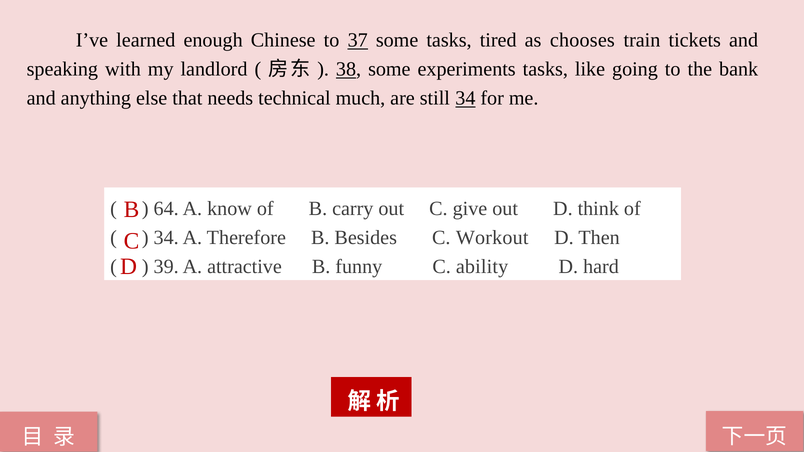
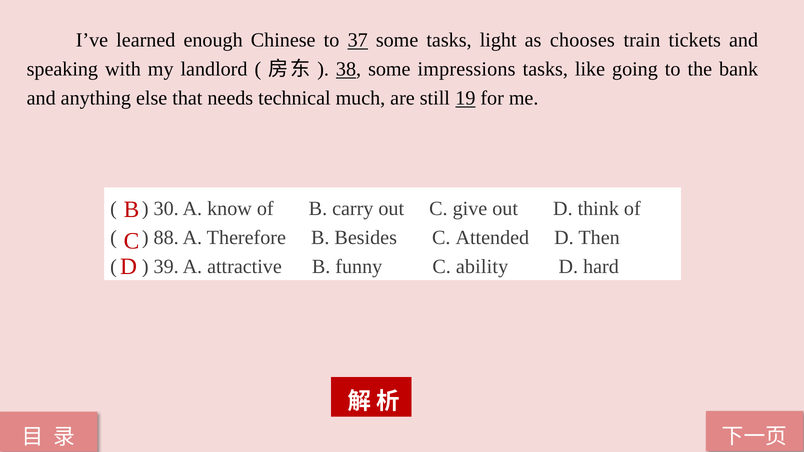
tired: tired -> light
experiments: experiments -> impressions
still 34: 34 -> 19
64: 64 -> 30
34 at (166, 238): 34 -> 88
Workout: Workout -> Attended
